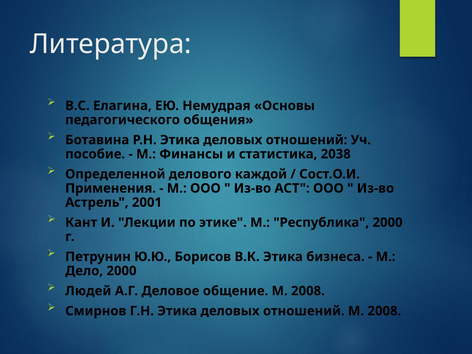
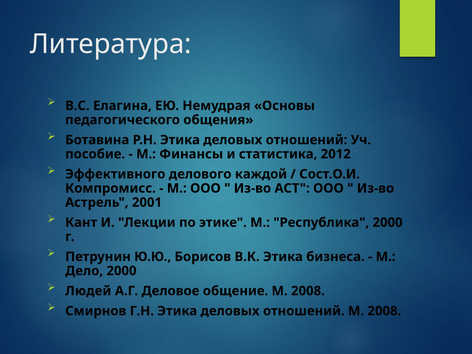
2038: 2038 -> 2012
Определенной: Определенной -> Эффективного
Применения: Применения -> Компромисс
